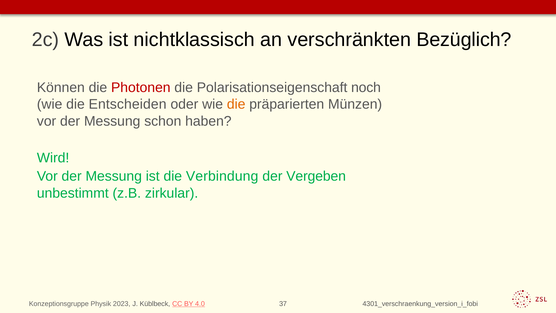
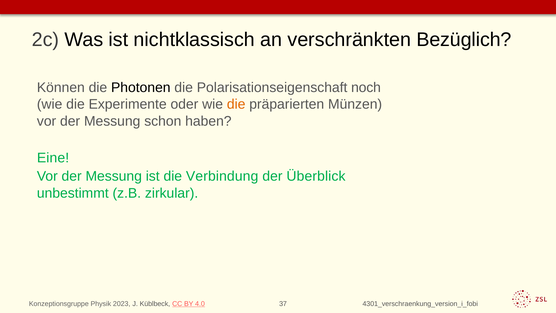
Photonen colour: red -> black
Entscheiden: Entscheiden -> Experimente
Wird: Wird -> Eine
Vergeben: Vergeben -> Überblick
